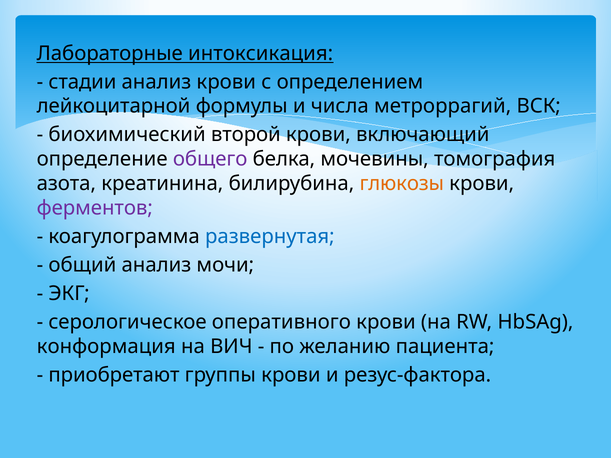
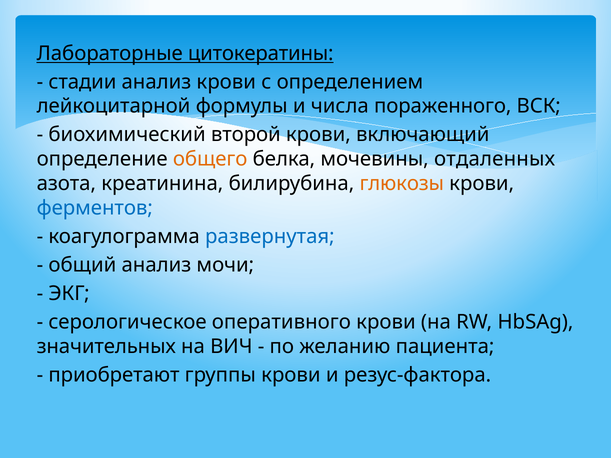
интоксикация: интоксикация -> цитокератины
метроррагий: метроррагий -> пораженного
общего colour: purple -> orange
томография: томография -> отдаленных
ферментов colour: purple -> blue
конформация: конформация -> значительных
